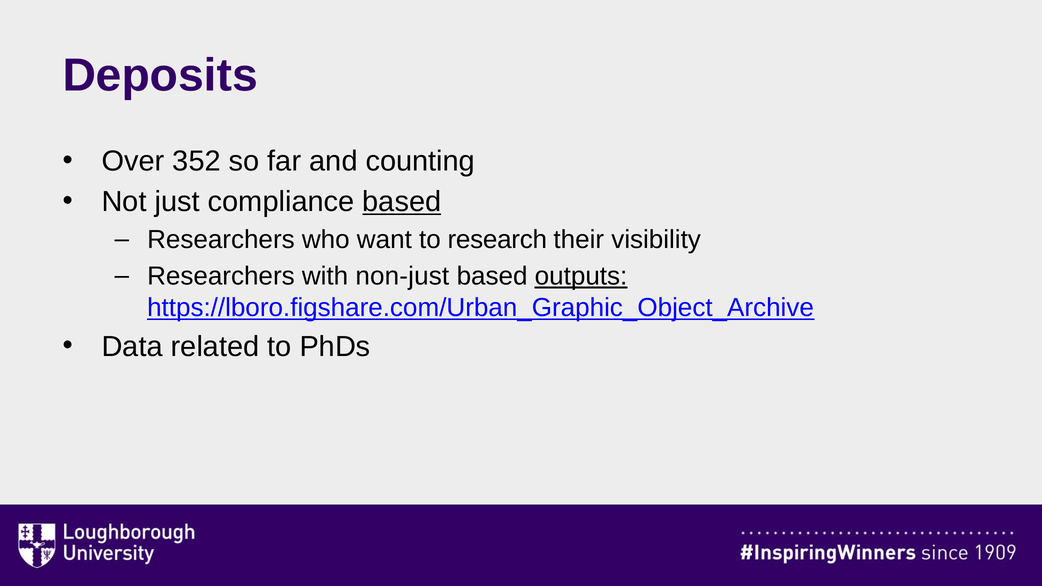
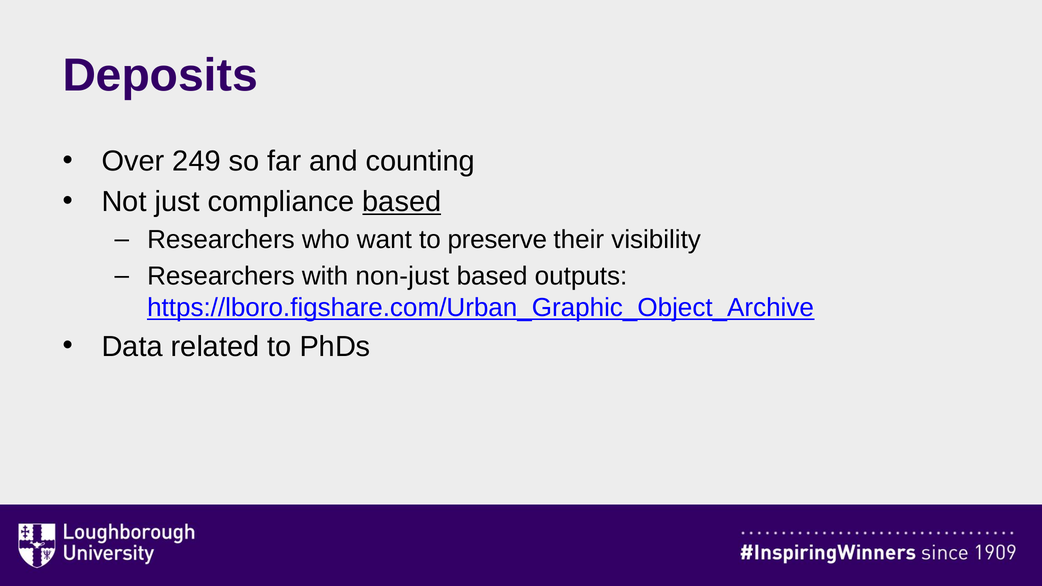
352: 352 -> 249
research: research -> preserve
outputs underline: present -> none
